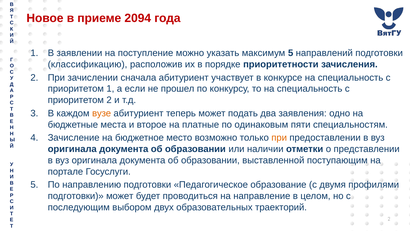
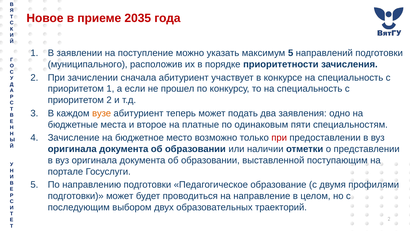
2094: 2094 -> 2035
классификацию: классификацию -> муниципального
при at (279, 138) colour: orange -> red
